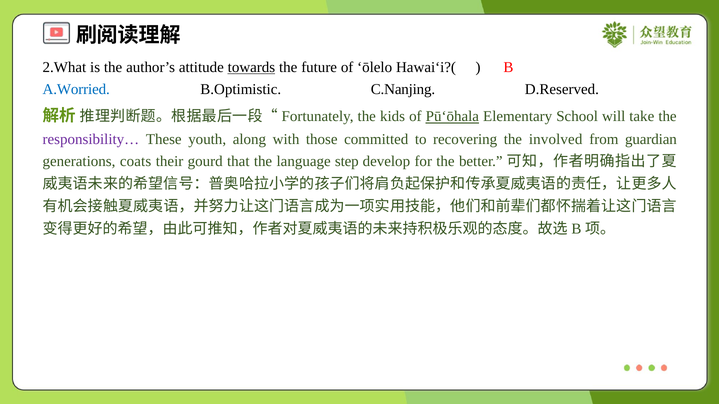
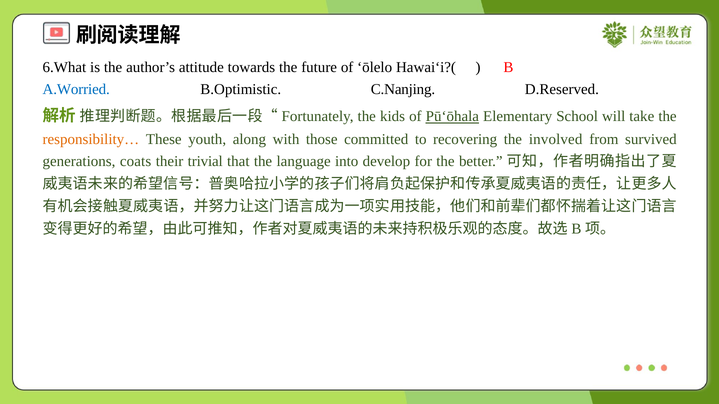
2.What: 2.What -> 6.What
towards underline: present -> none
responsibility… colour: purple -> orange
guardian: guardian -> survived
gourd: gourd -> trivial
step: step -> into
